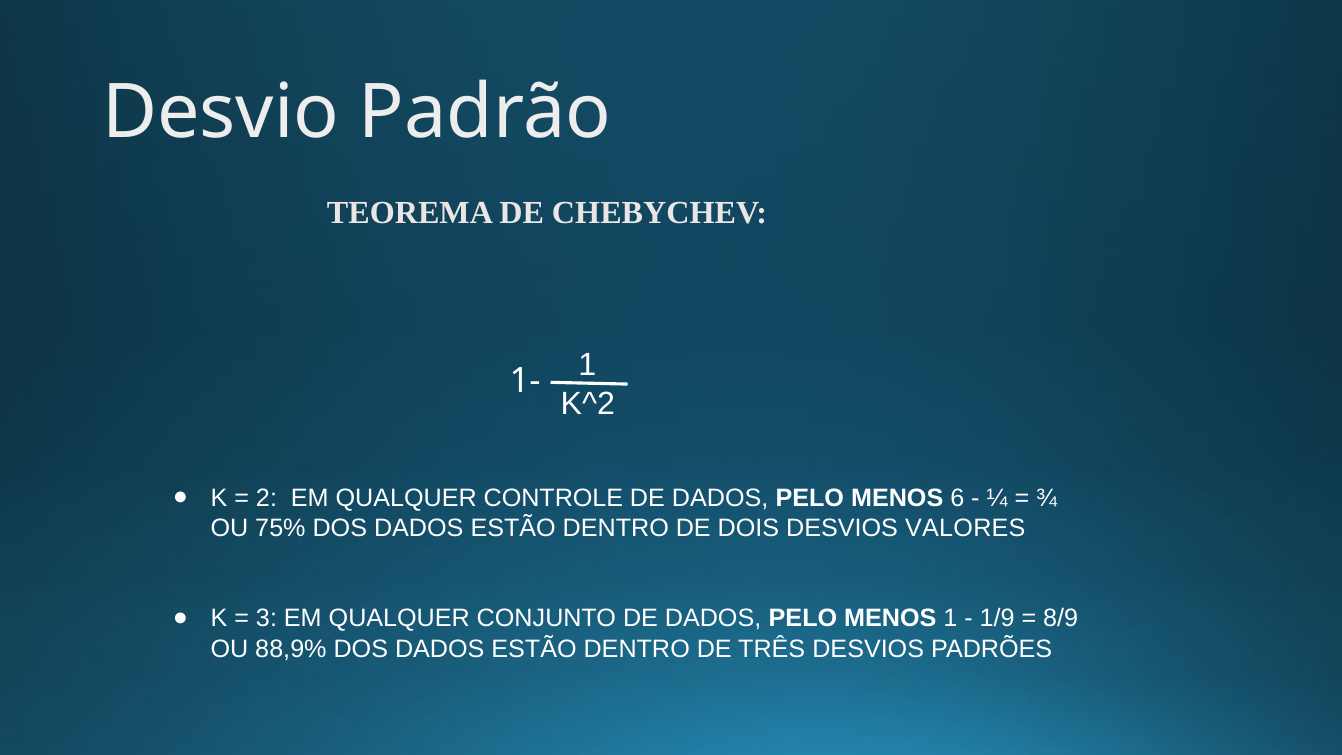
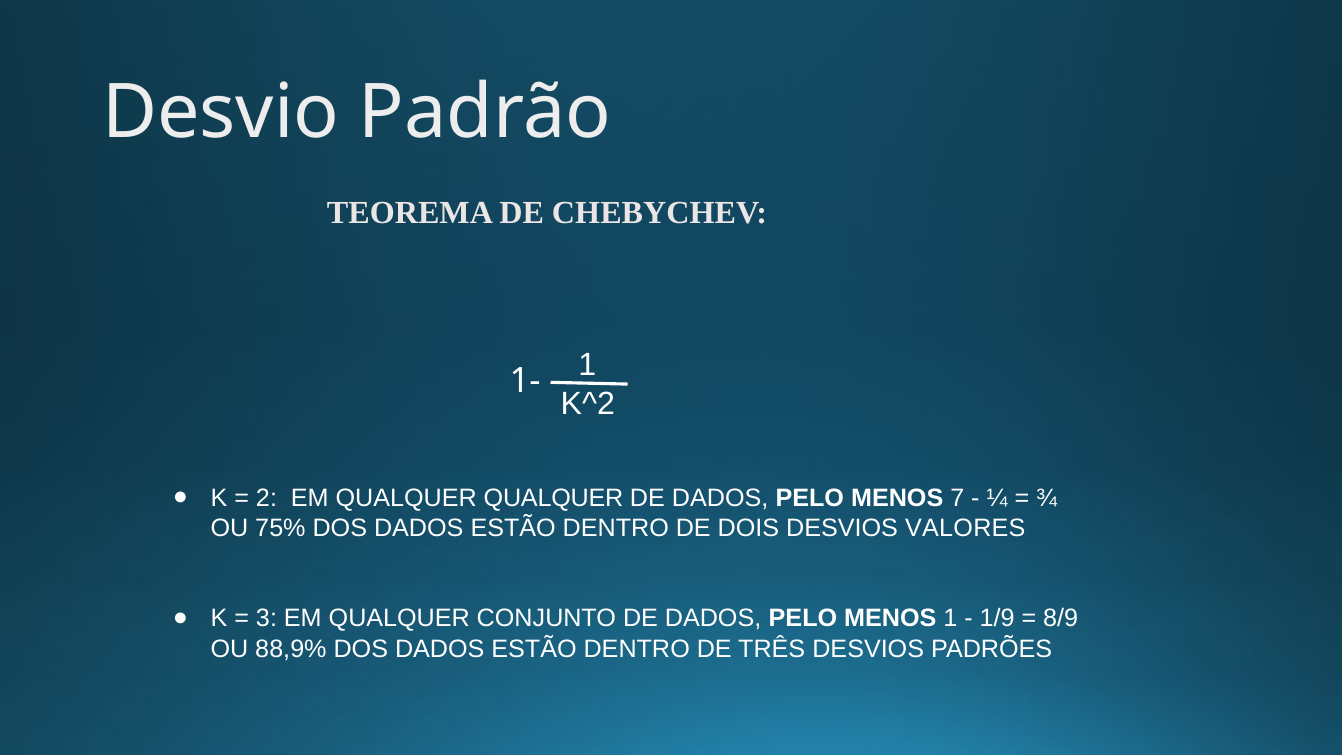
QUALQUER CONTROLE: CONTROLE -> QUALQUER
6: 6 -> 7
